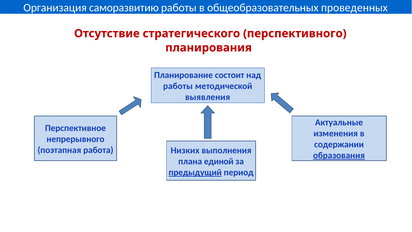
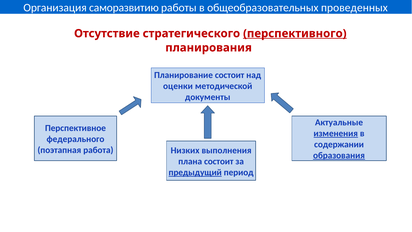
перспективного underline: none -> present
работы at (178, 86): работы -> оценки
выявления: выявления -> документы
изменения underline: none -> present
непрерывного: непрерывного -> федерального
плана единой: единой -> состоит
